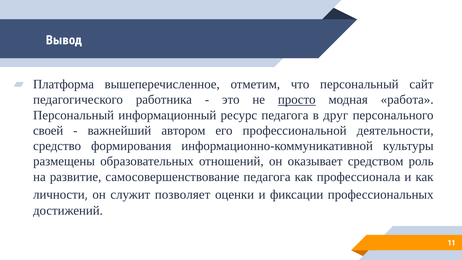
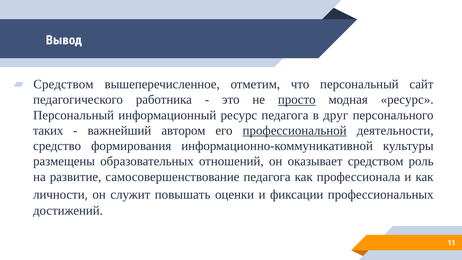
Платформа at (64, 84): Платформа -> Средством
модная работа: работа -> ресурс
своей: своей -> таких
профессиональной underline: none -> present
позволяет: позволяет -> повышать
